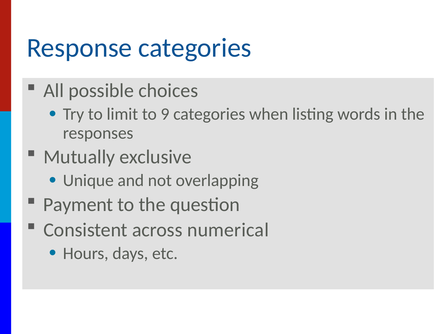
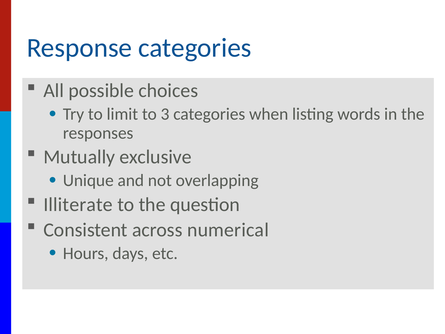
9: 9 -> 3
Payment: Payment -> Illiterate
